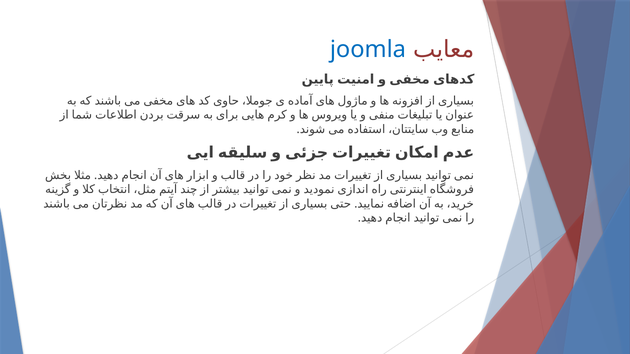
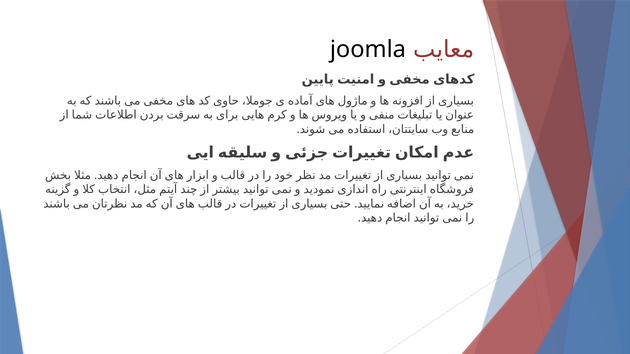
joomla colour: blue -> black
